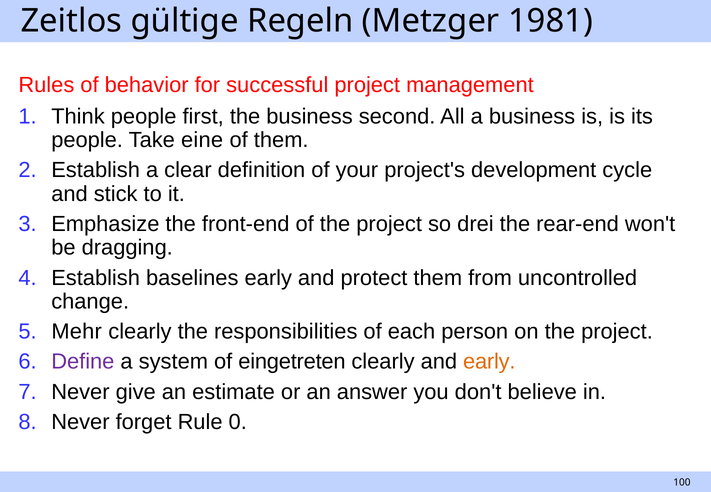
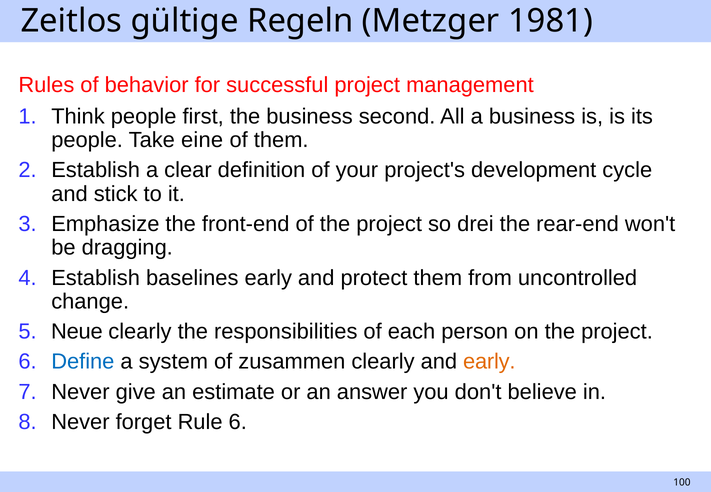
Mehr: Mehr -> Neue
Define colour: purple -> blue
eingetreten: eingetreten -> zusammen
Rule 0: 0 -> 6
